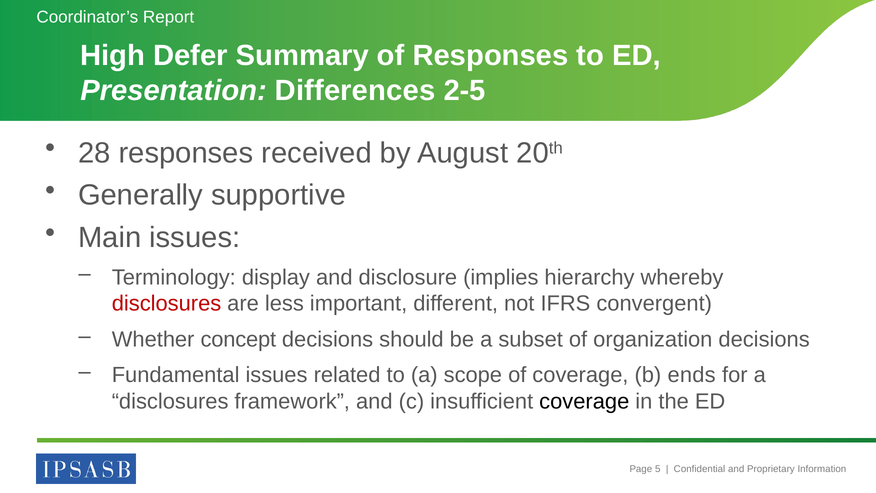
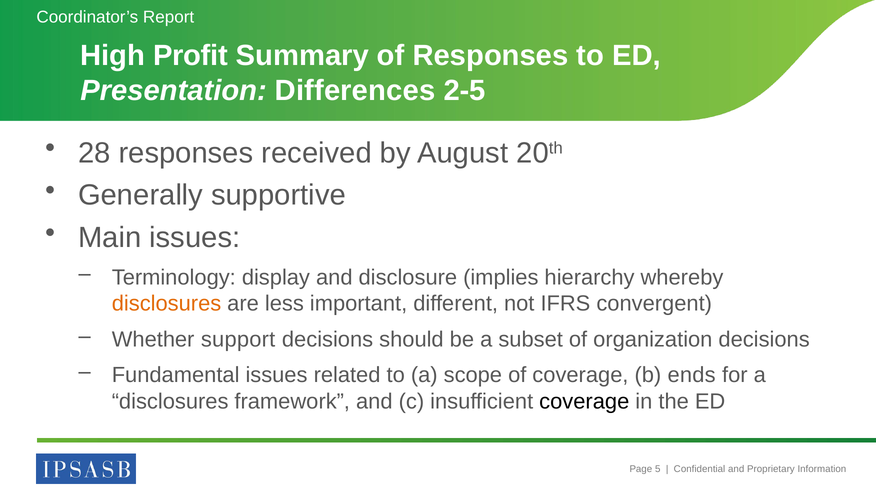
Defer: Defer -> Profit
disclosures at (167, 303) colour: red -> orange
concept: concept -> support
